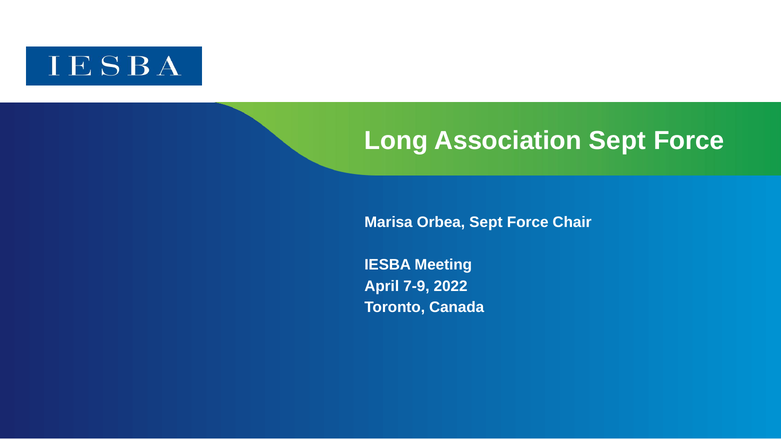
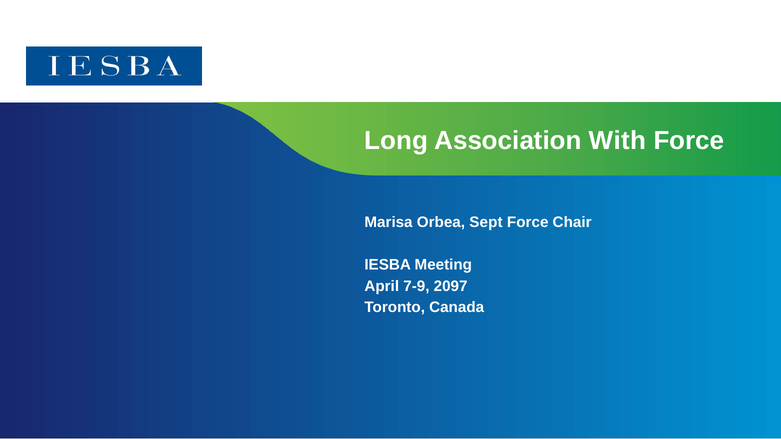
Association Sept: Sept -> With
2022: 2022 -> 2097
